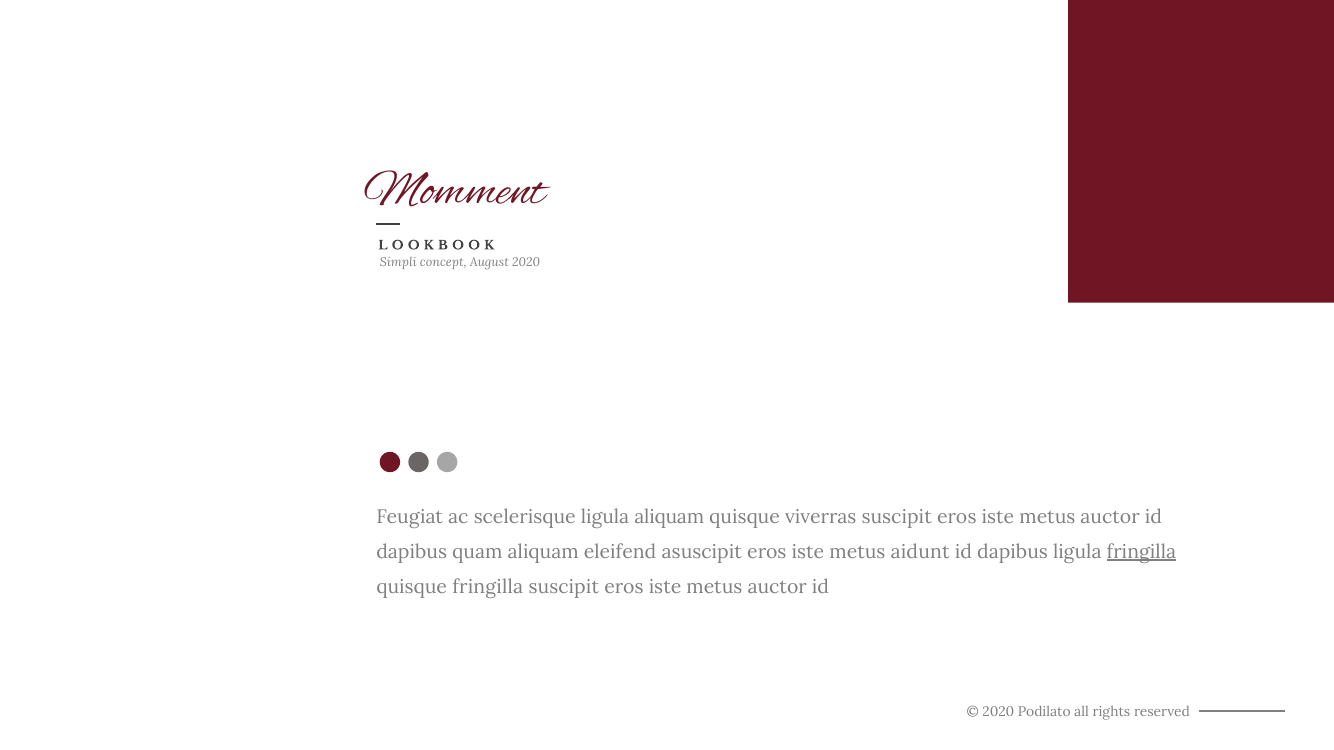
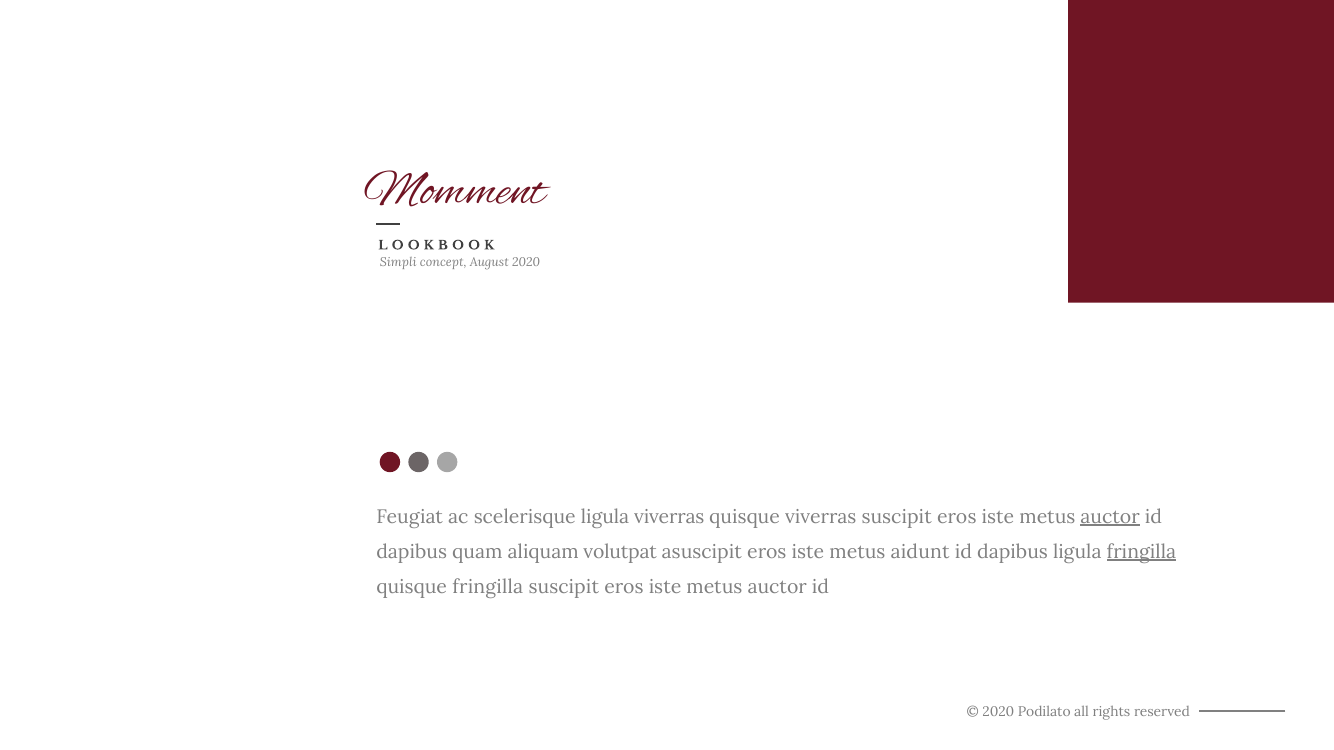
ligula aliquam: aliquam -> viverras
auctor at (1110, 517) underline: none -> present
eleifend: eleifend -> volutpat
